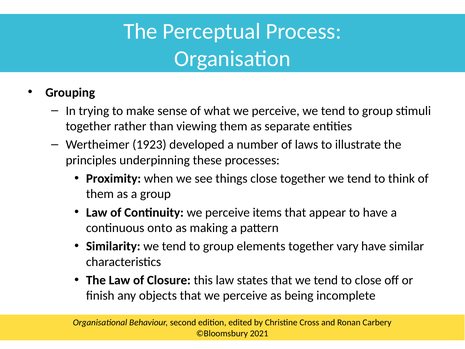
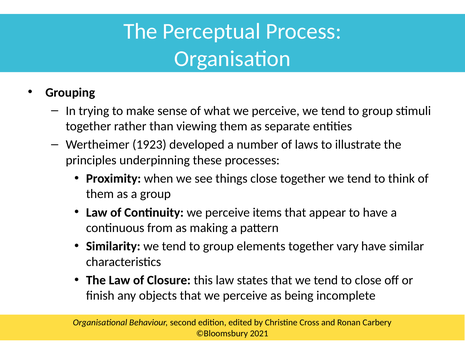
onto: onto -> from
